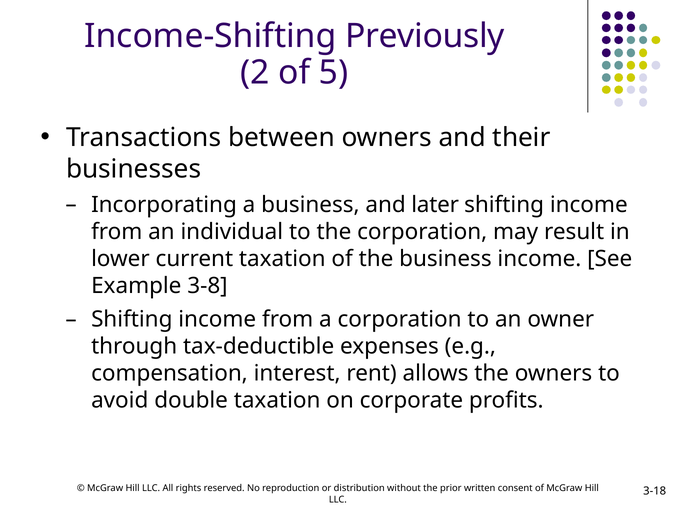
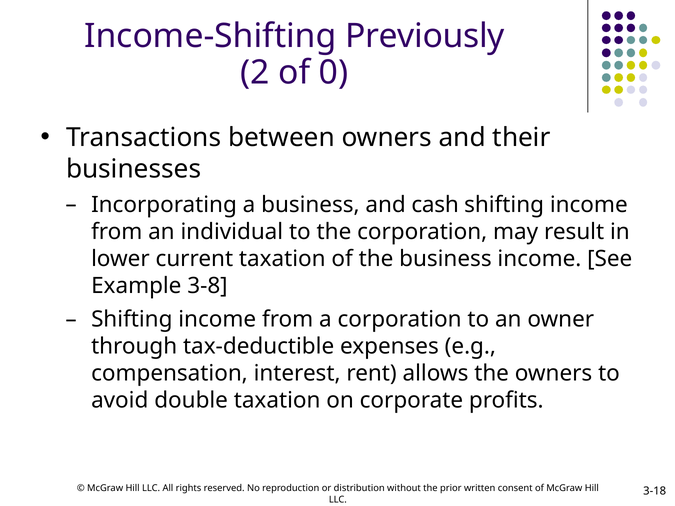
5: 5 -> 0
later: later -> cash
